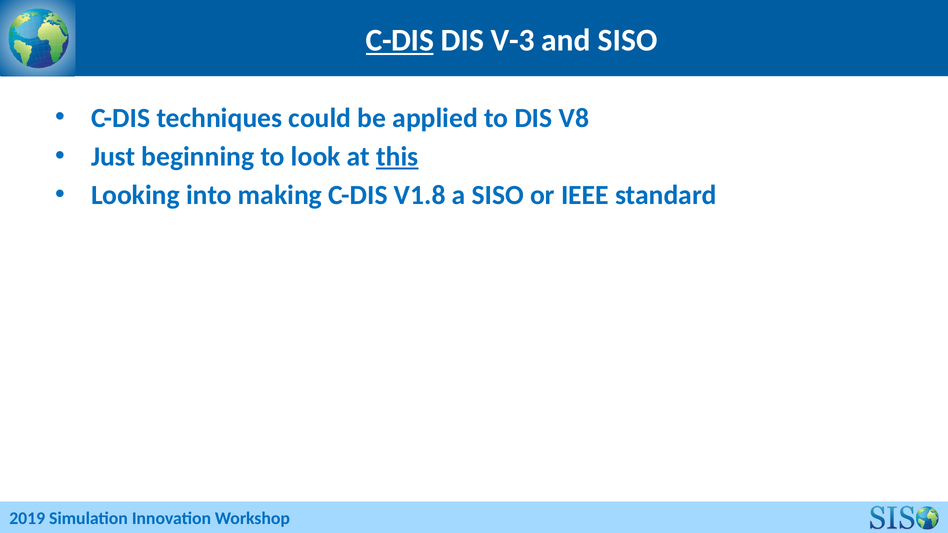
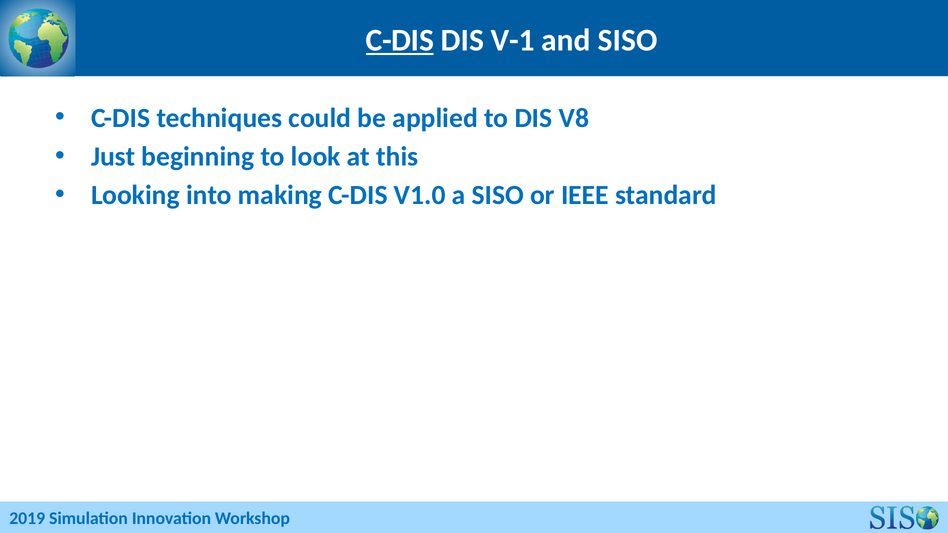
V-3: V-3 -> V-1
this underline: present -> none
V1.8: V1.8 -> V1.0
